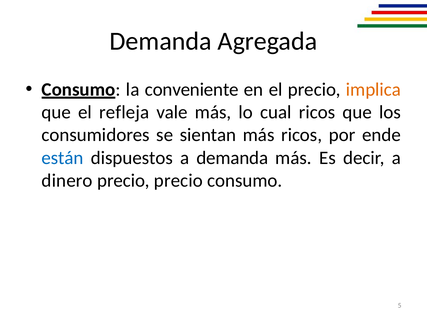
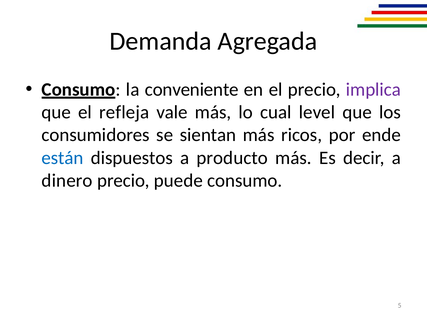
implica colour: orange -> purple
cual ricos: ricos -> level
a demanda: demanda -> producto
precio precio: precio -> puede
